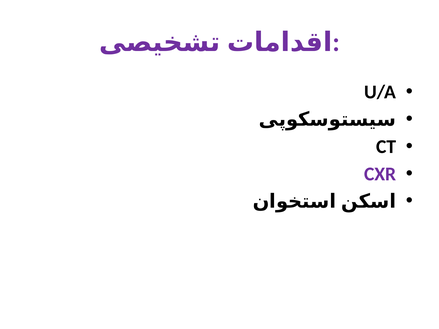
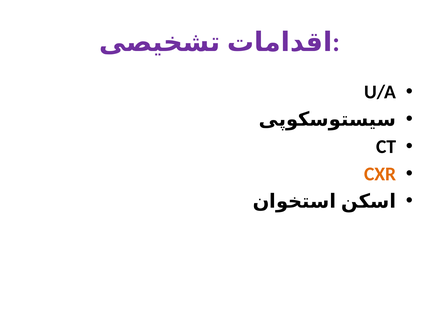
CXR colour: purple -> orange
